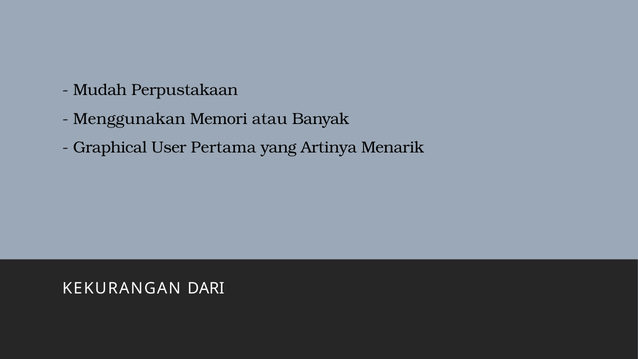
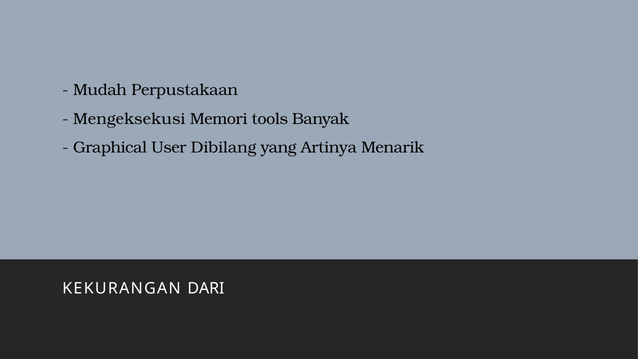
Menggunakan: Menggunakan -> Mengeksekusi
atau: atau -> tools
Pertama: Pertama -> Dibilang
